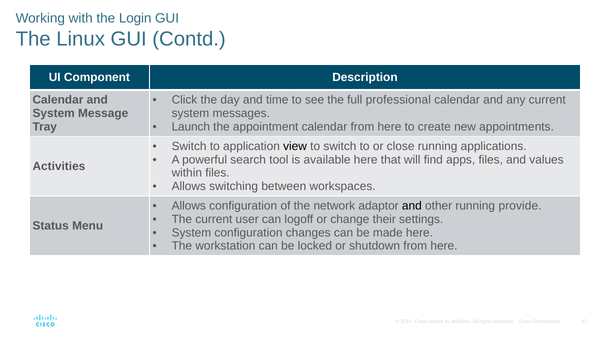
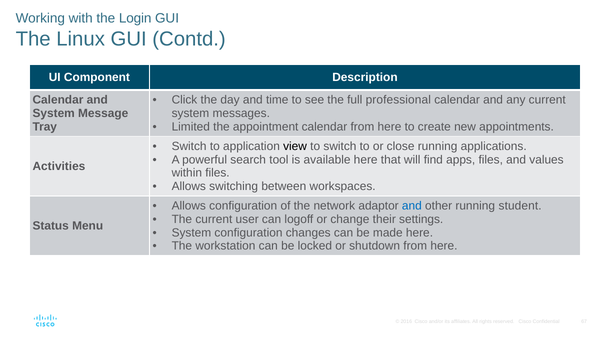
Launch: Launch -> Limited
and at (412, 206) colour: black -> blue
provide: provide -> student
